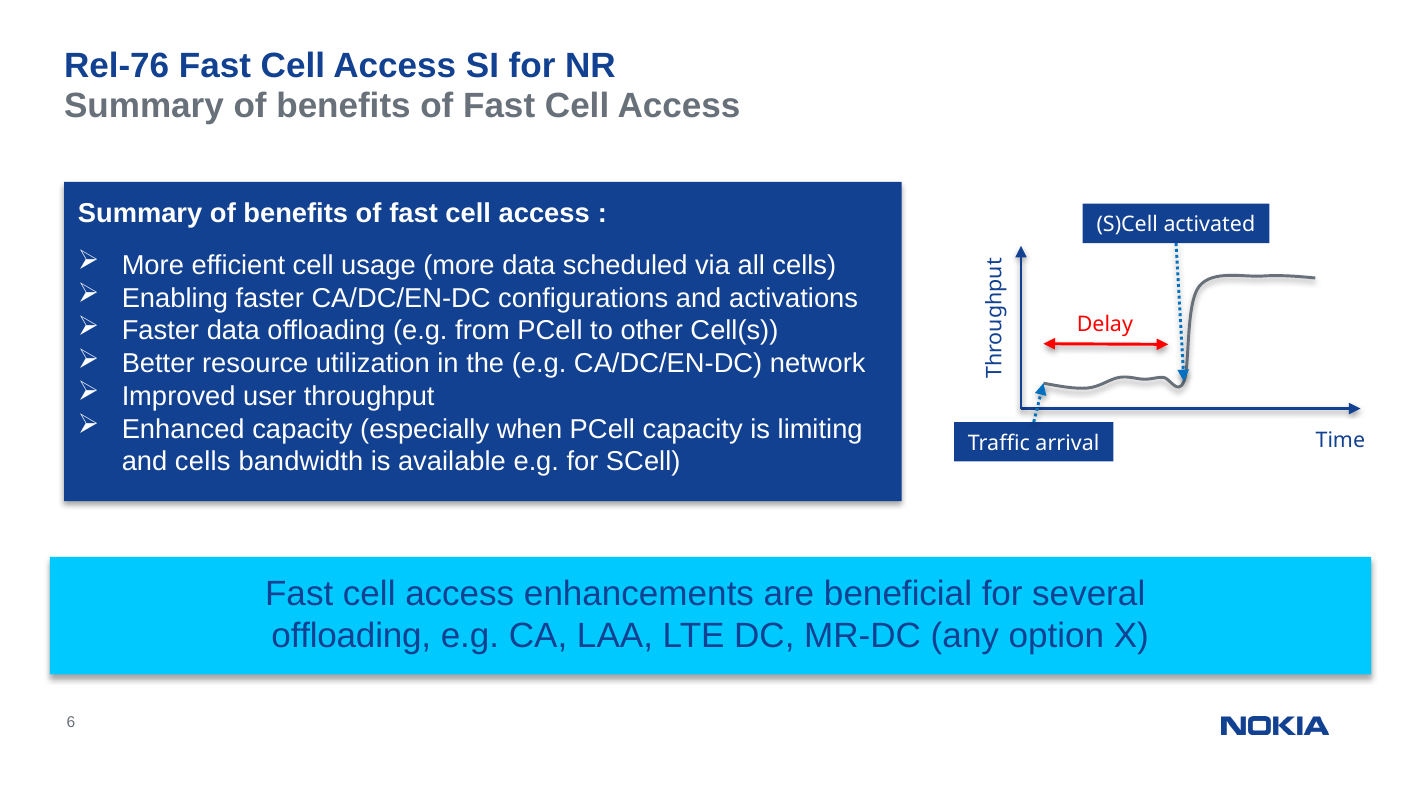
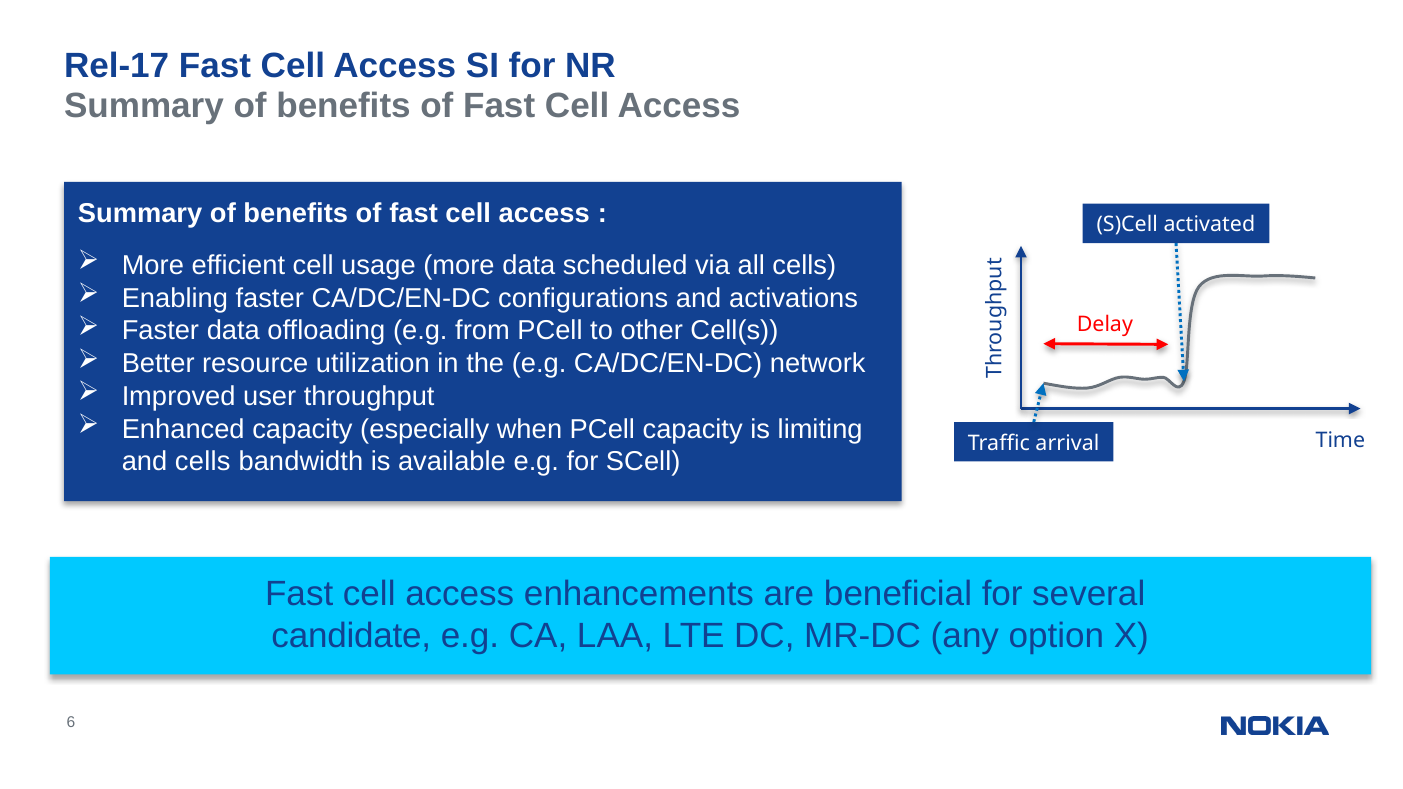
Rel-76: Rel-76 -> Rel-17
offloading at (351, 636): offloading -> candidate
